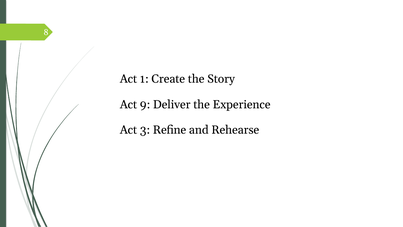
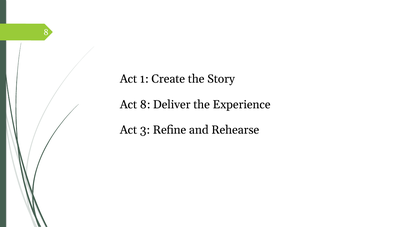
Act 9: 9 -> 8
